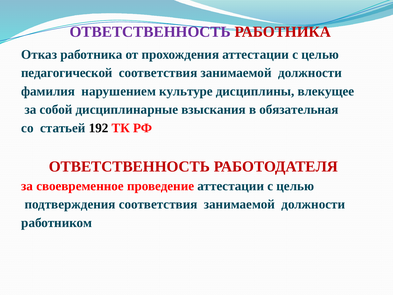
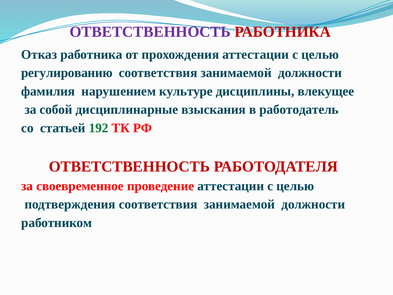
педагогической: педагогической -> регулированию
обязательная: обязательная -> работодатель
192 colour: black -> green
